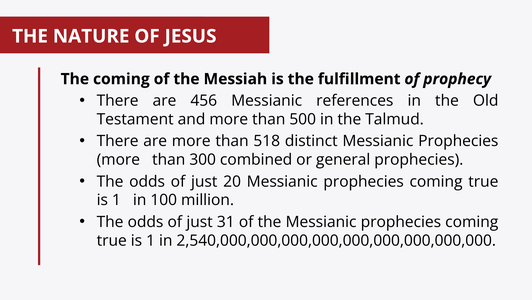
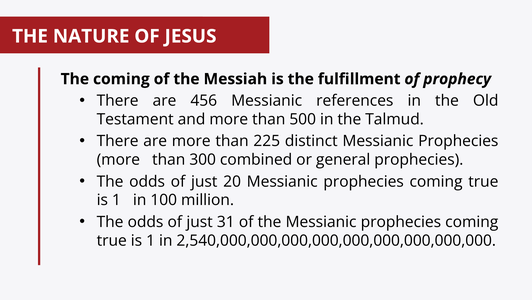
518: 518 -> 225
